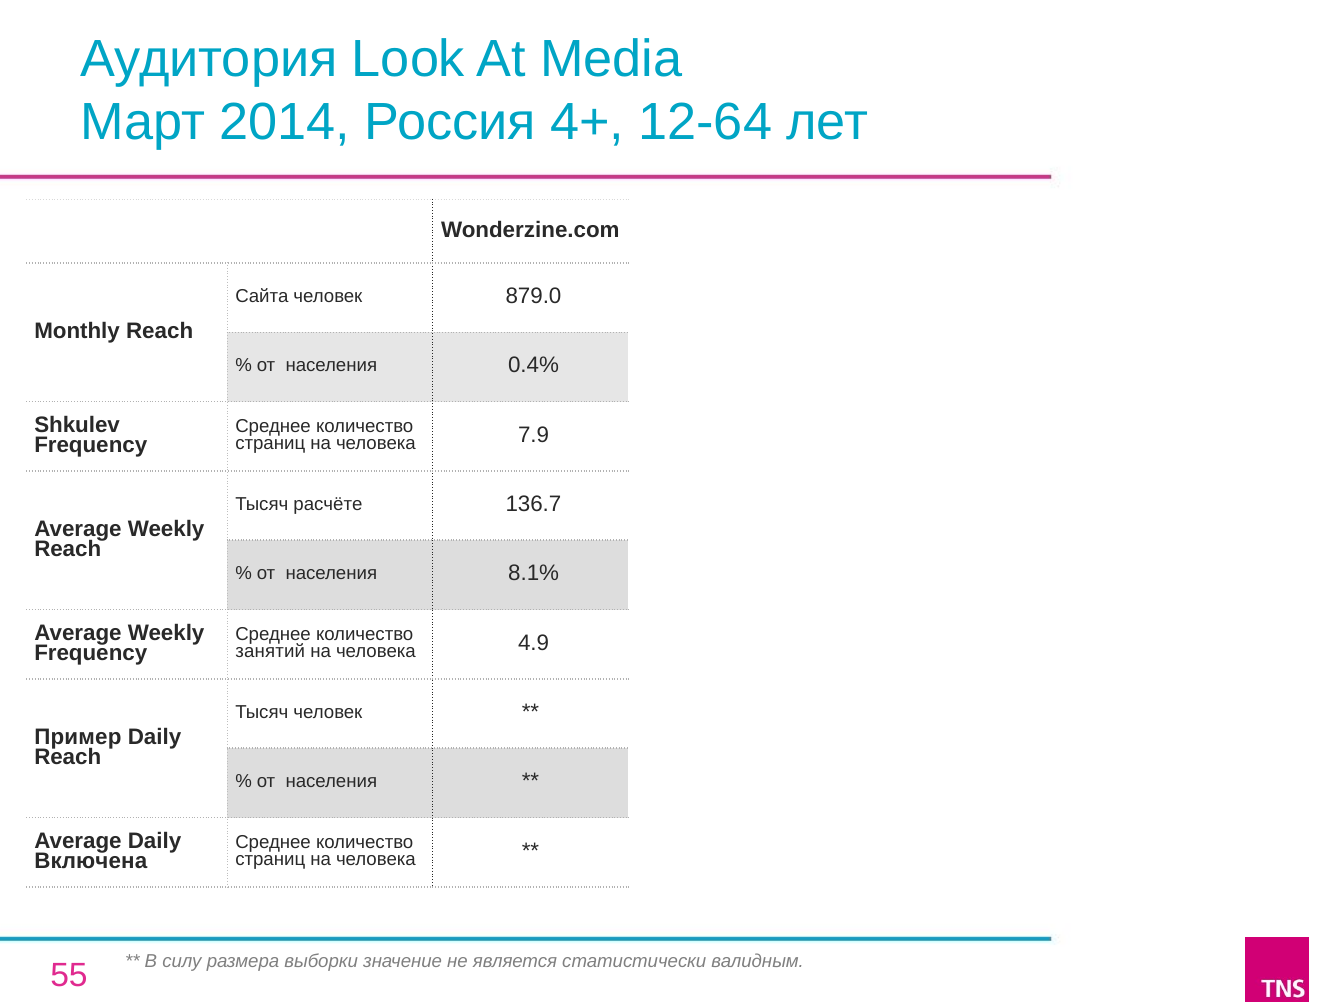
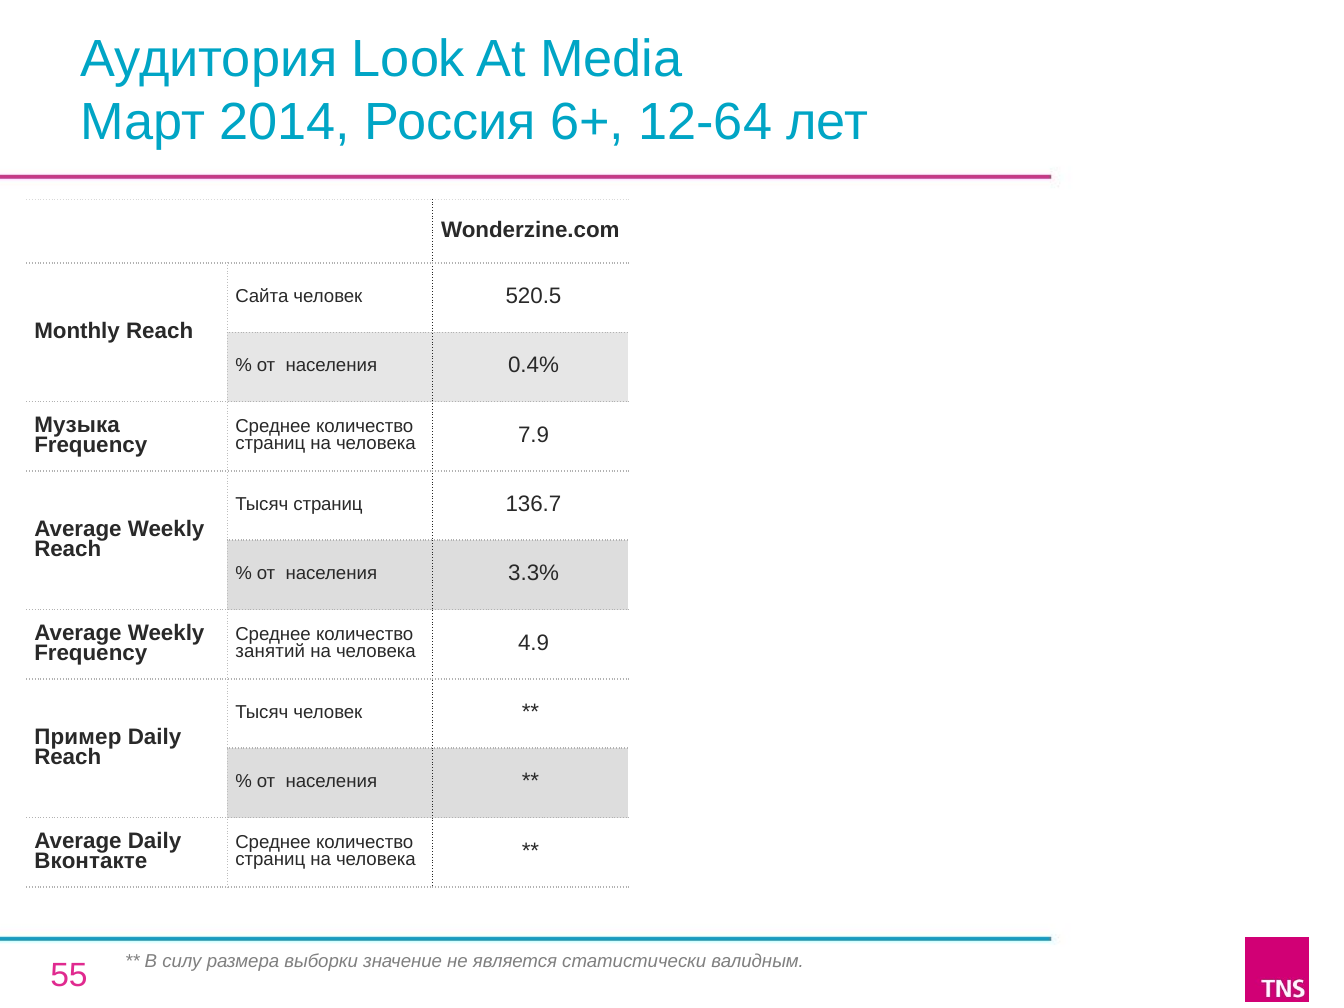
4+: 4+ -> 6+
879.0: 879.0 -> 520.5
Shkulev: Shkulev -> Музыка
Тысяч расчёте: расчёте -> страниц
8.1%: 8.1% -> 3.3%
Включена: Включена -> Вконтакте
